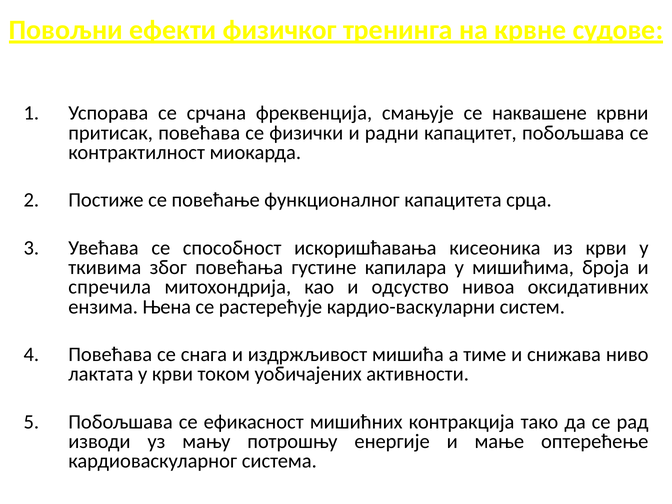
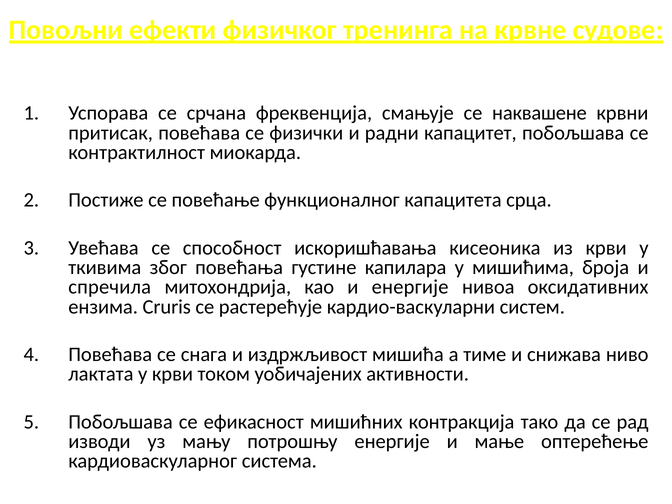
и одсуство: одсуство -> енергије
Њена: Њена -> Cruris
